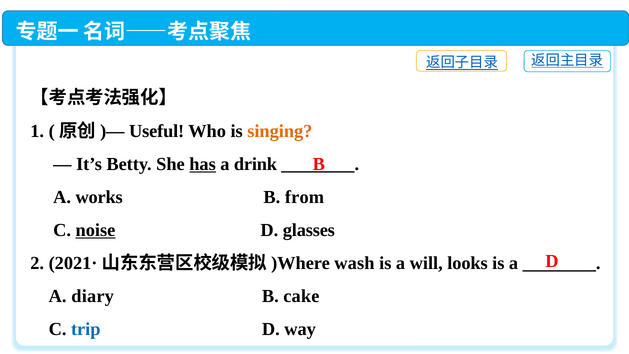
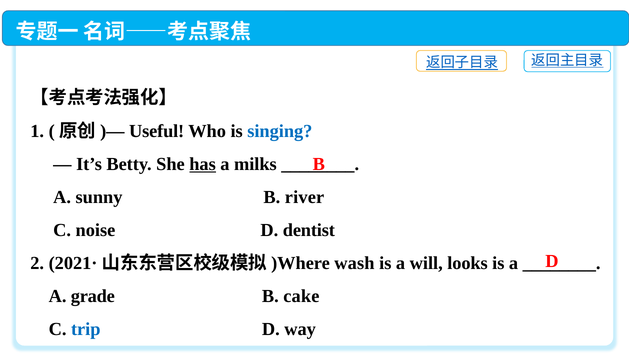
singing colour: orange -> blue
drink: drink -> milks
works: works -> sunny
from: from -> river
noise underline: present -> none
glasses: glasses -> dentist
diary: diary -> grade
